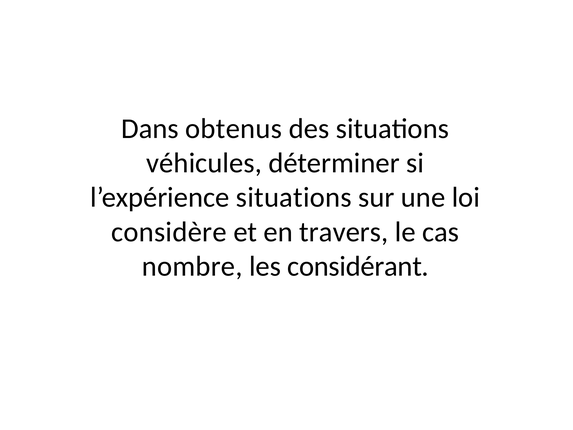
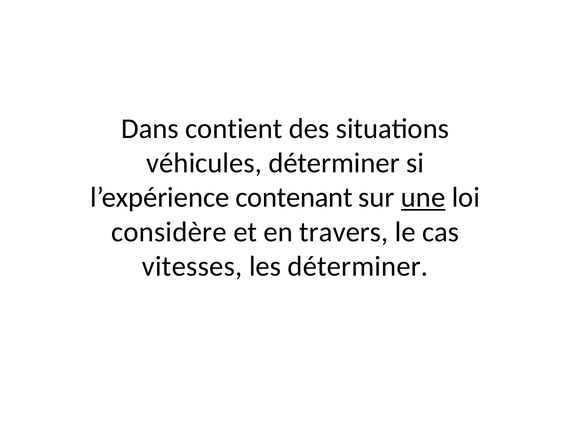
obtenus: obtenus -> contient
l’expérience situations: situations -> contenant
une underline: none -> present
nombre: nombre -> vitesses
les considérant: considérant -> déterminer
